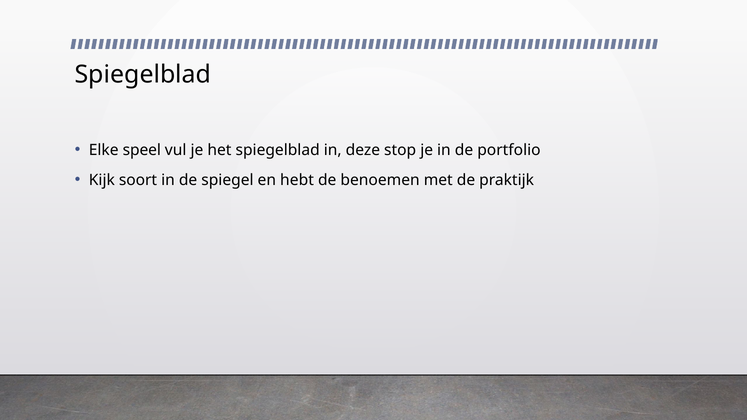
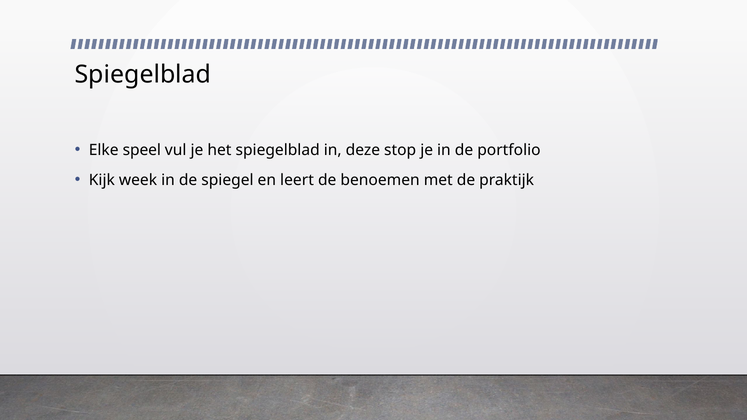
soort: soort -> week
hebt: hebt -> leert
